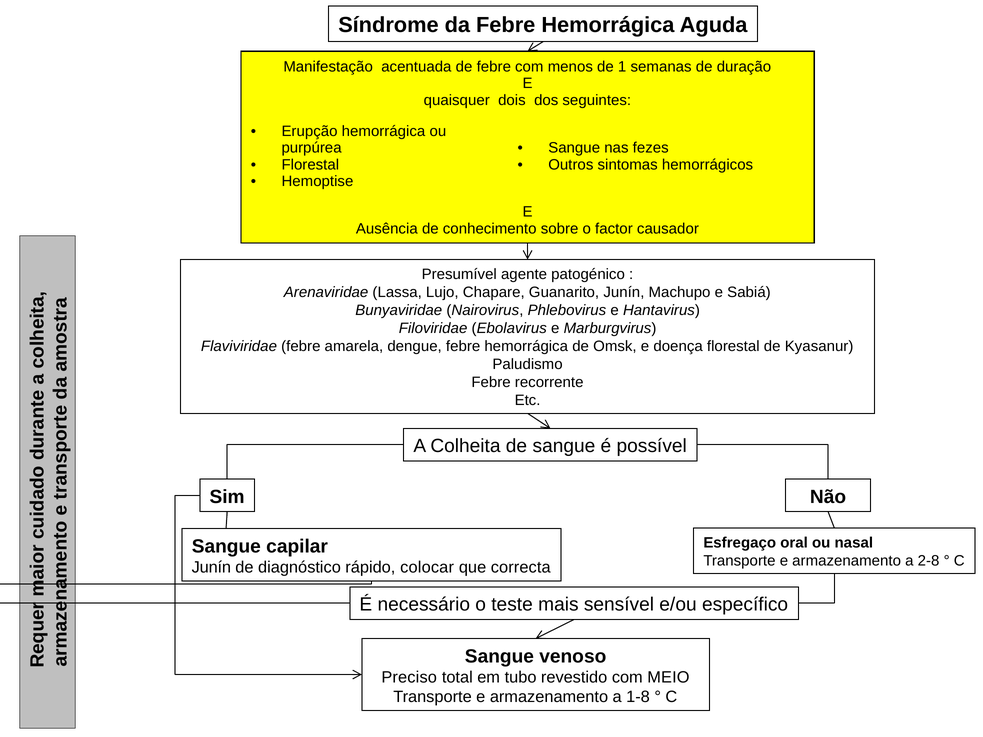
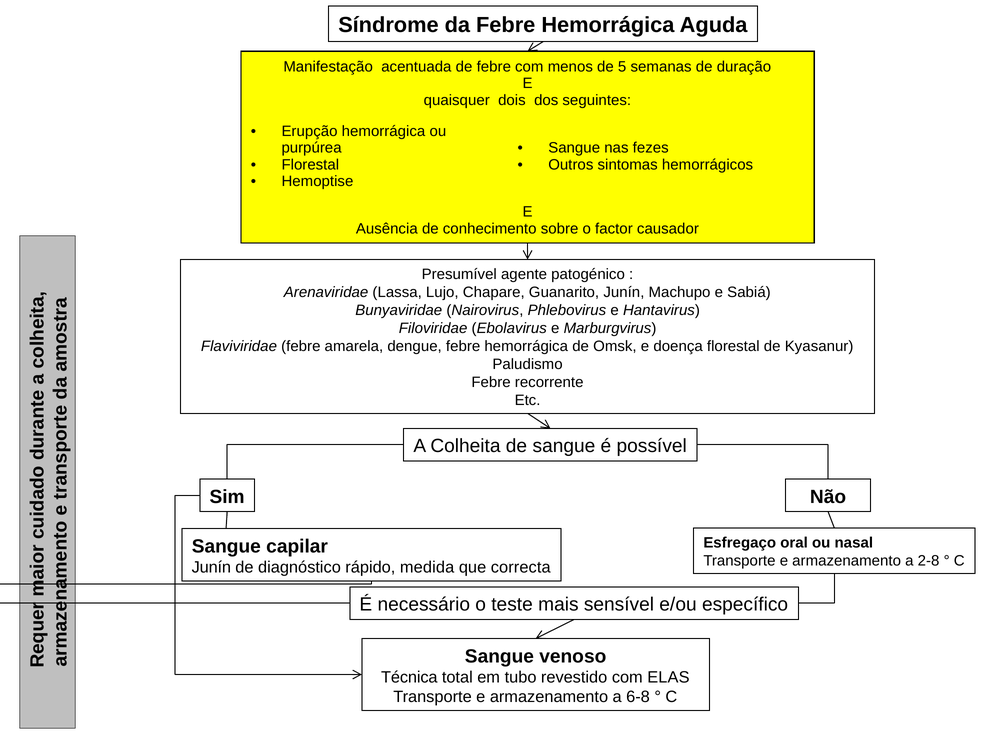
1: 1 -> 5
colocar: colocar -> medida
Preciso: Preciso -> Técnica
MEIO: MEIO -> ELAS
1-8: 1-8 -> 6-8
